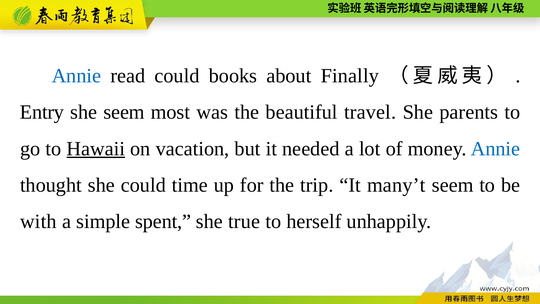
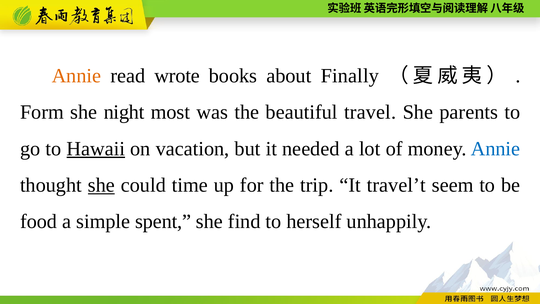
Annie at (76, 76) colour: blue -> orange
read could: could -> wrote
Entry: Entry -> Form
she seem: seem -> night
she at (101, 185) underline: none -> present
many’t: many’t -> travel’t
with: with -> food
true: true -> find
